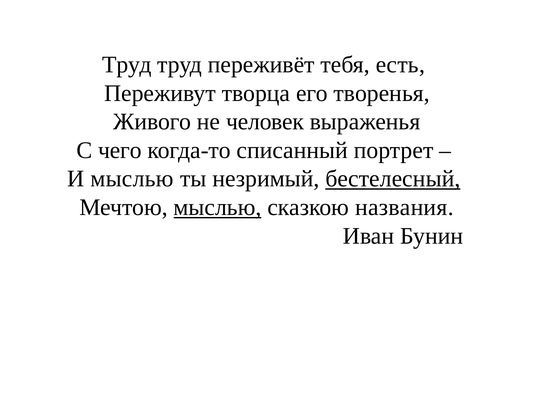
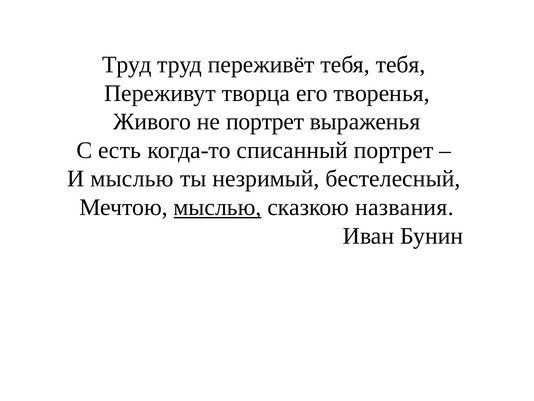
тебя есть: есть -> тебя
не человек: человек -> портрет
чего: чего -> есть
бестелесный underline: present -> none
